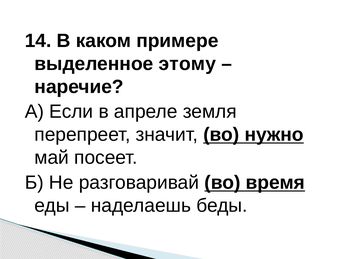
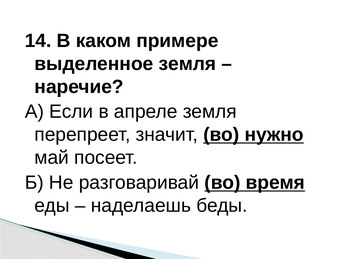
выделенное этому: этому -> земля
